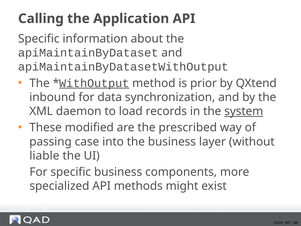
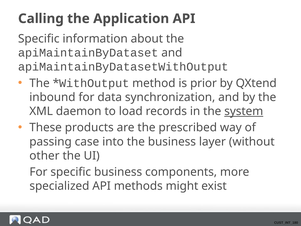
WithOutput underline: present -> none
modified: modified -> products
liable: liable -> other
